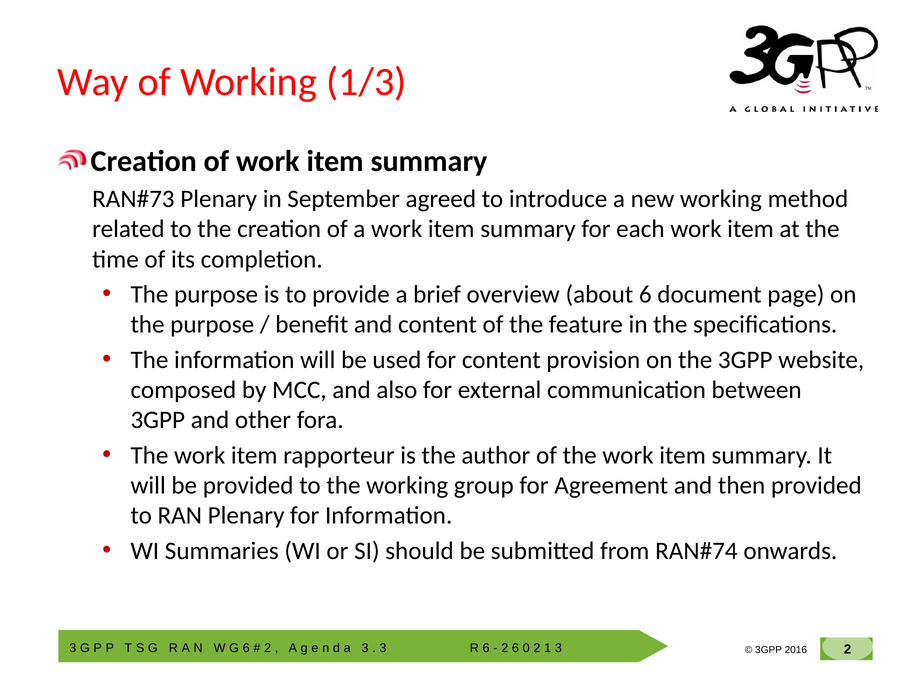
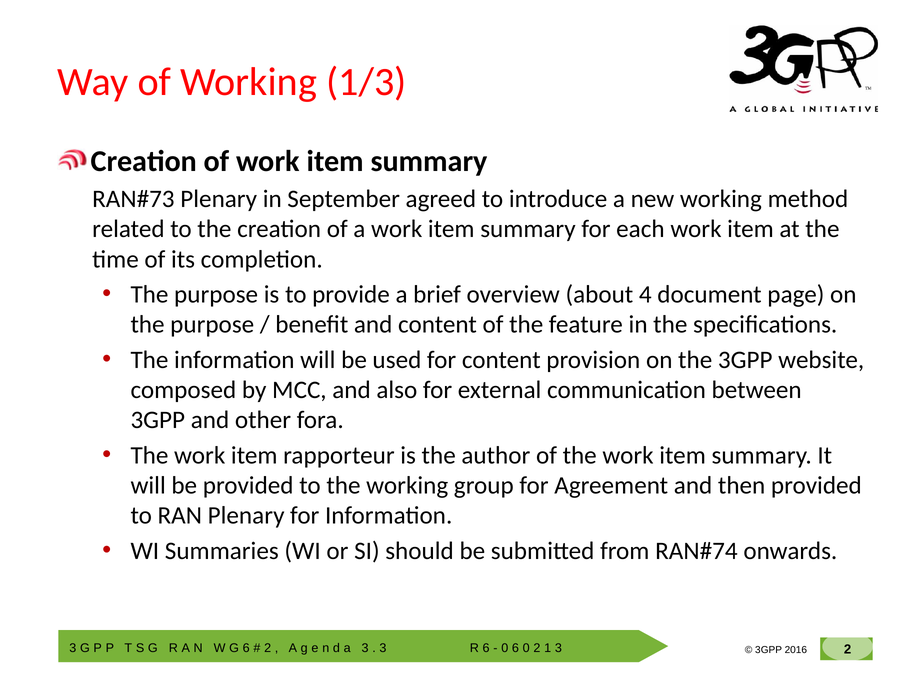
about 6: 6 -> 4
2 at (505, 648): 2 -> 0
